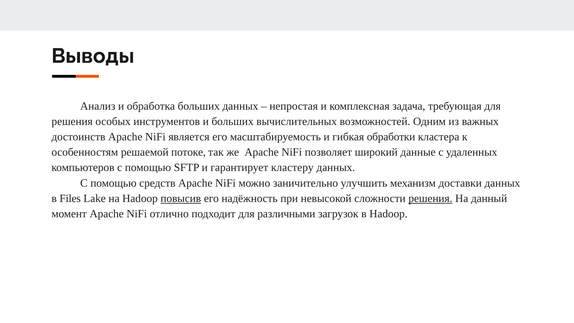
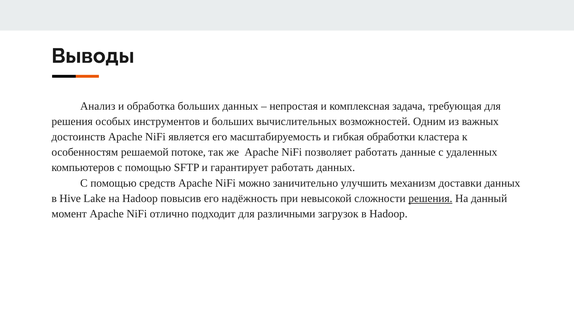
позволяет широкий: широкий -> работать
гарантирует кластеру: кластеру -> работать
Files: Files -> Hive
повысив underline: present -> none
